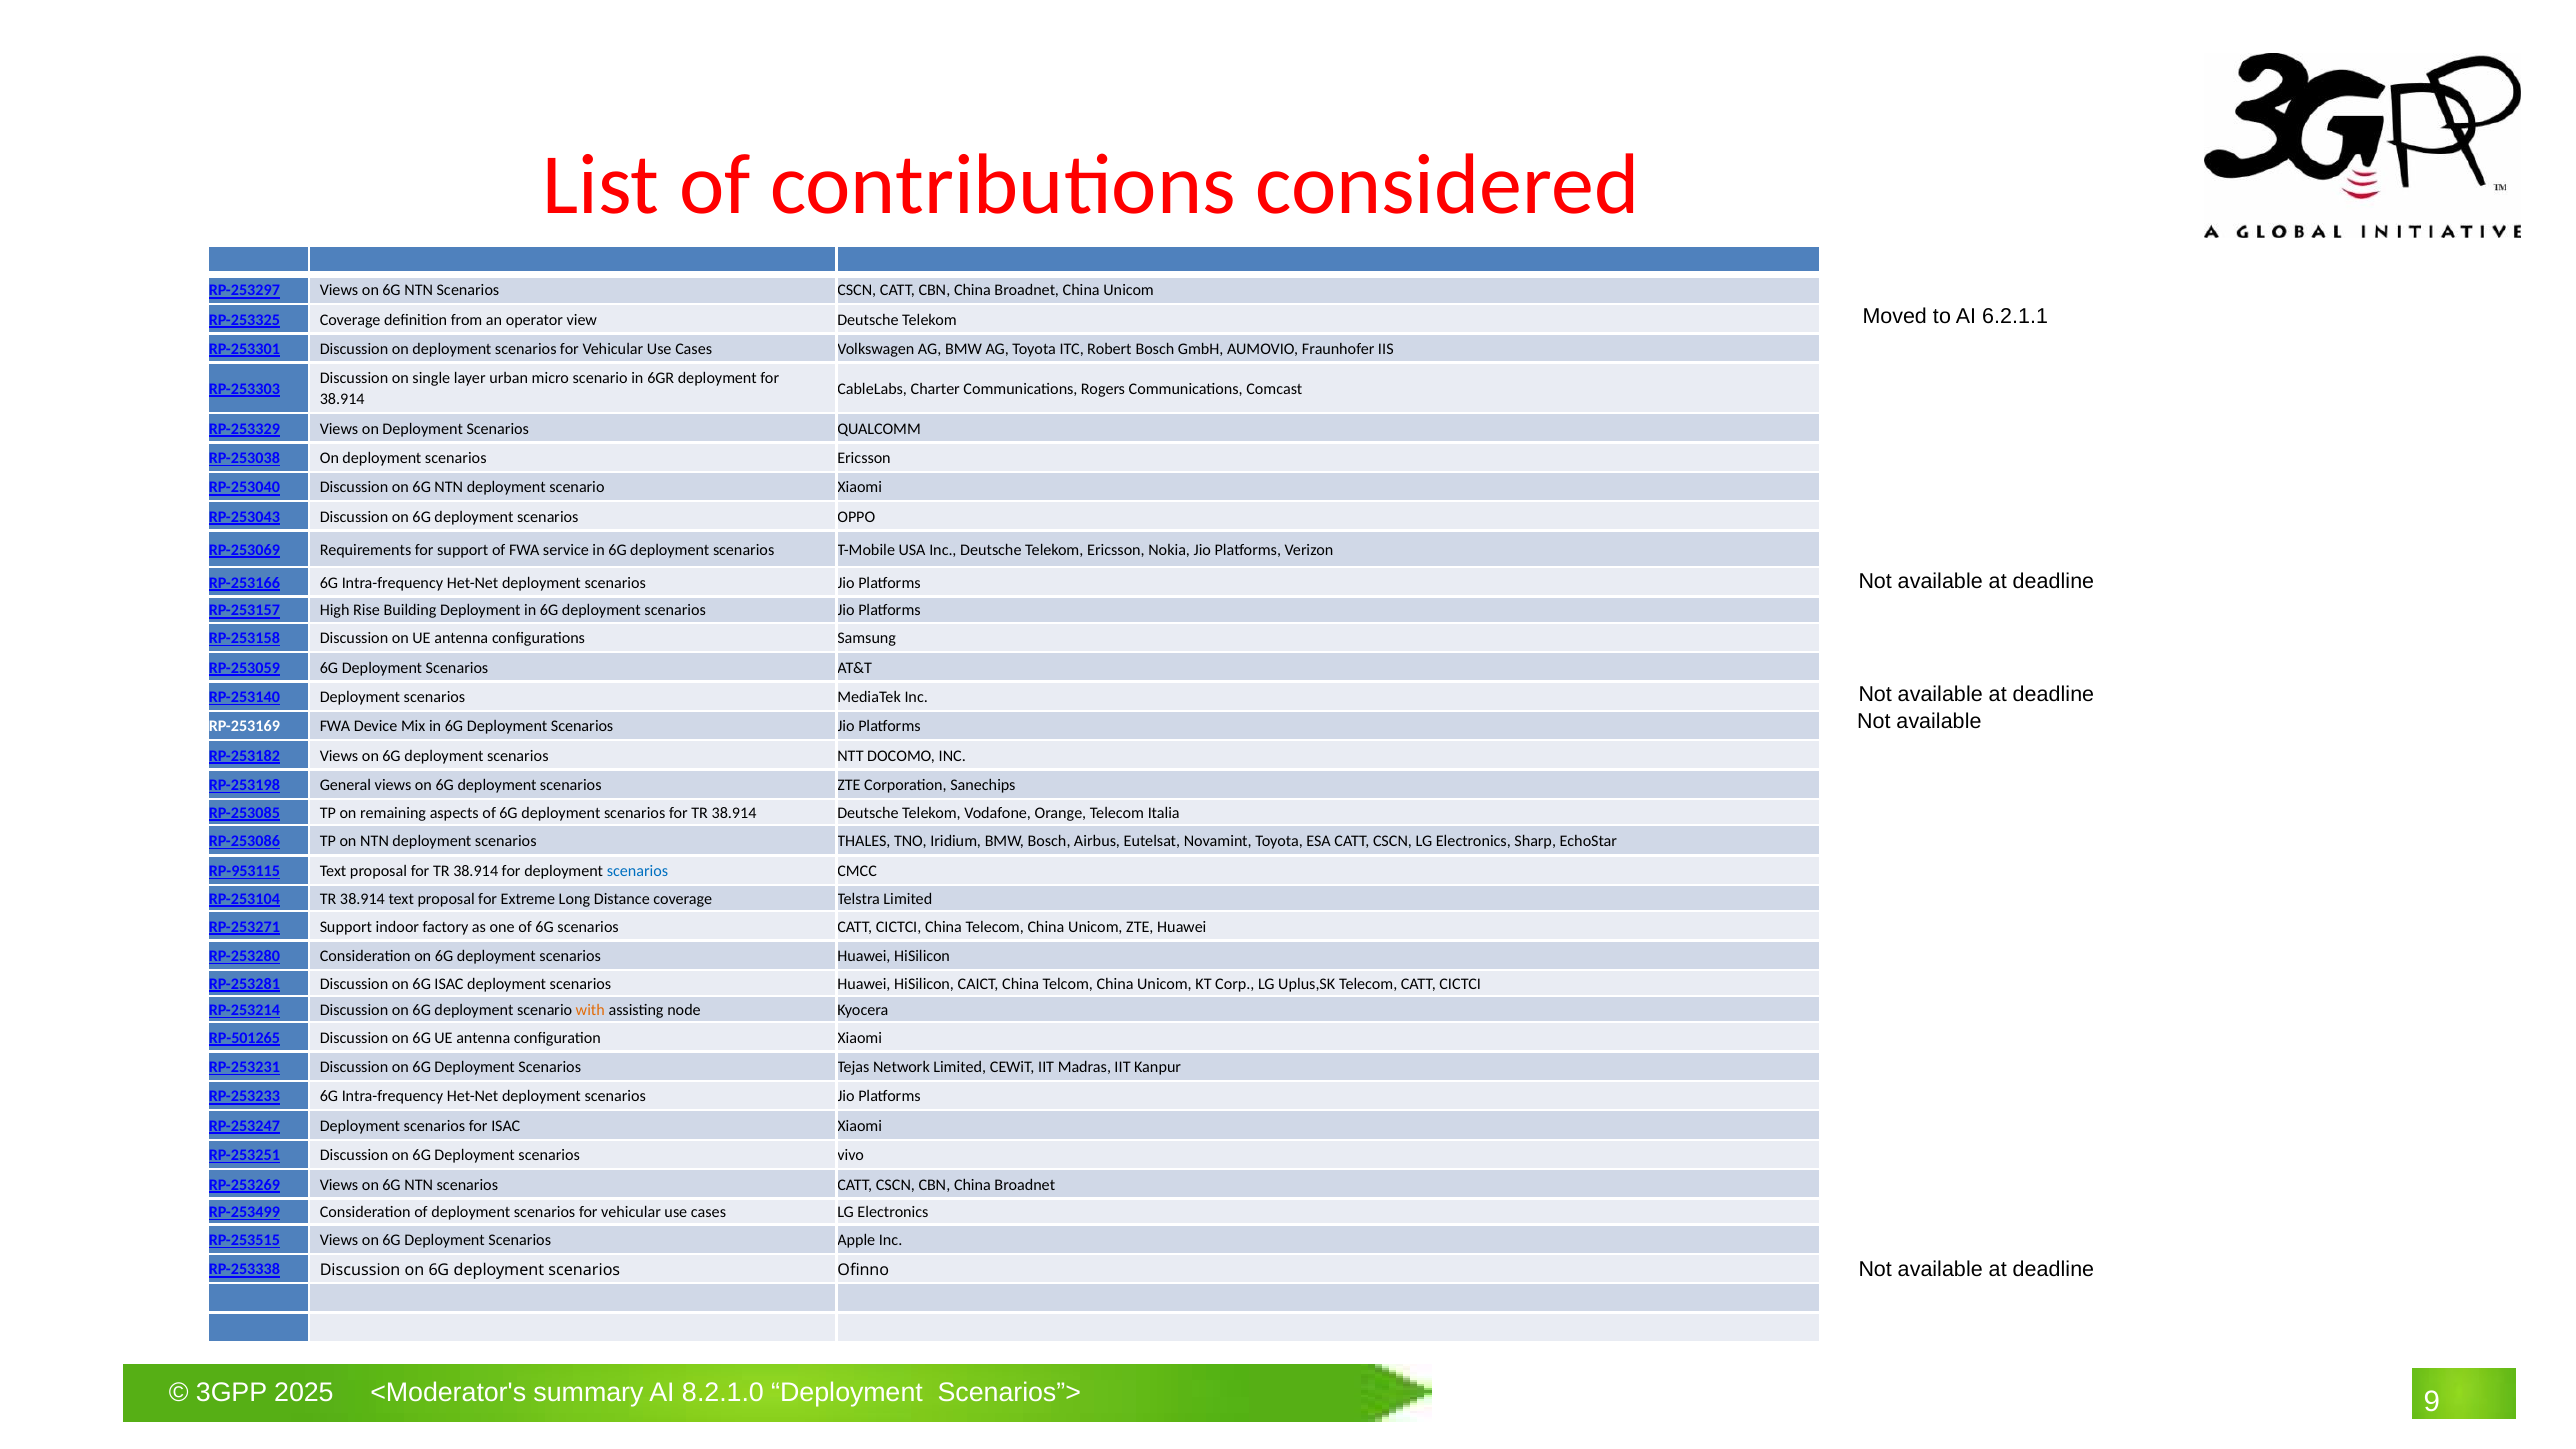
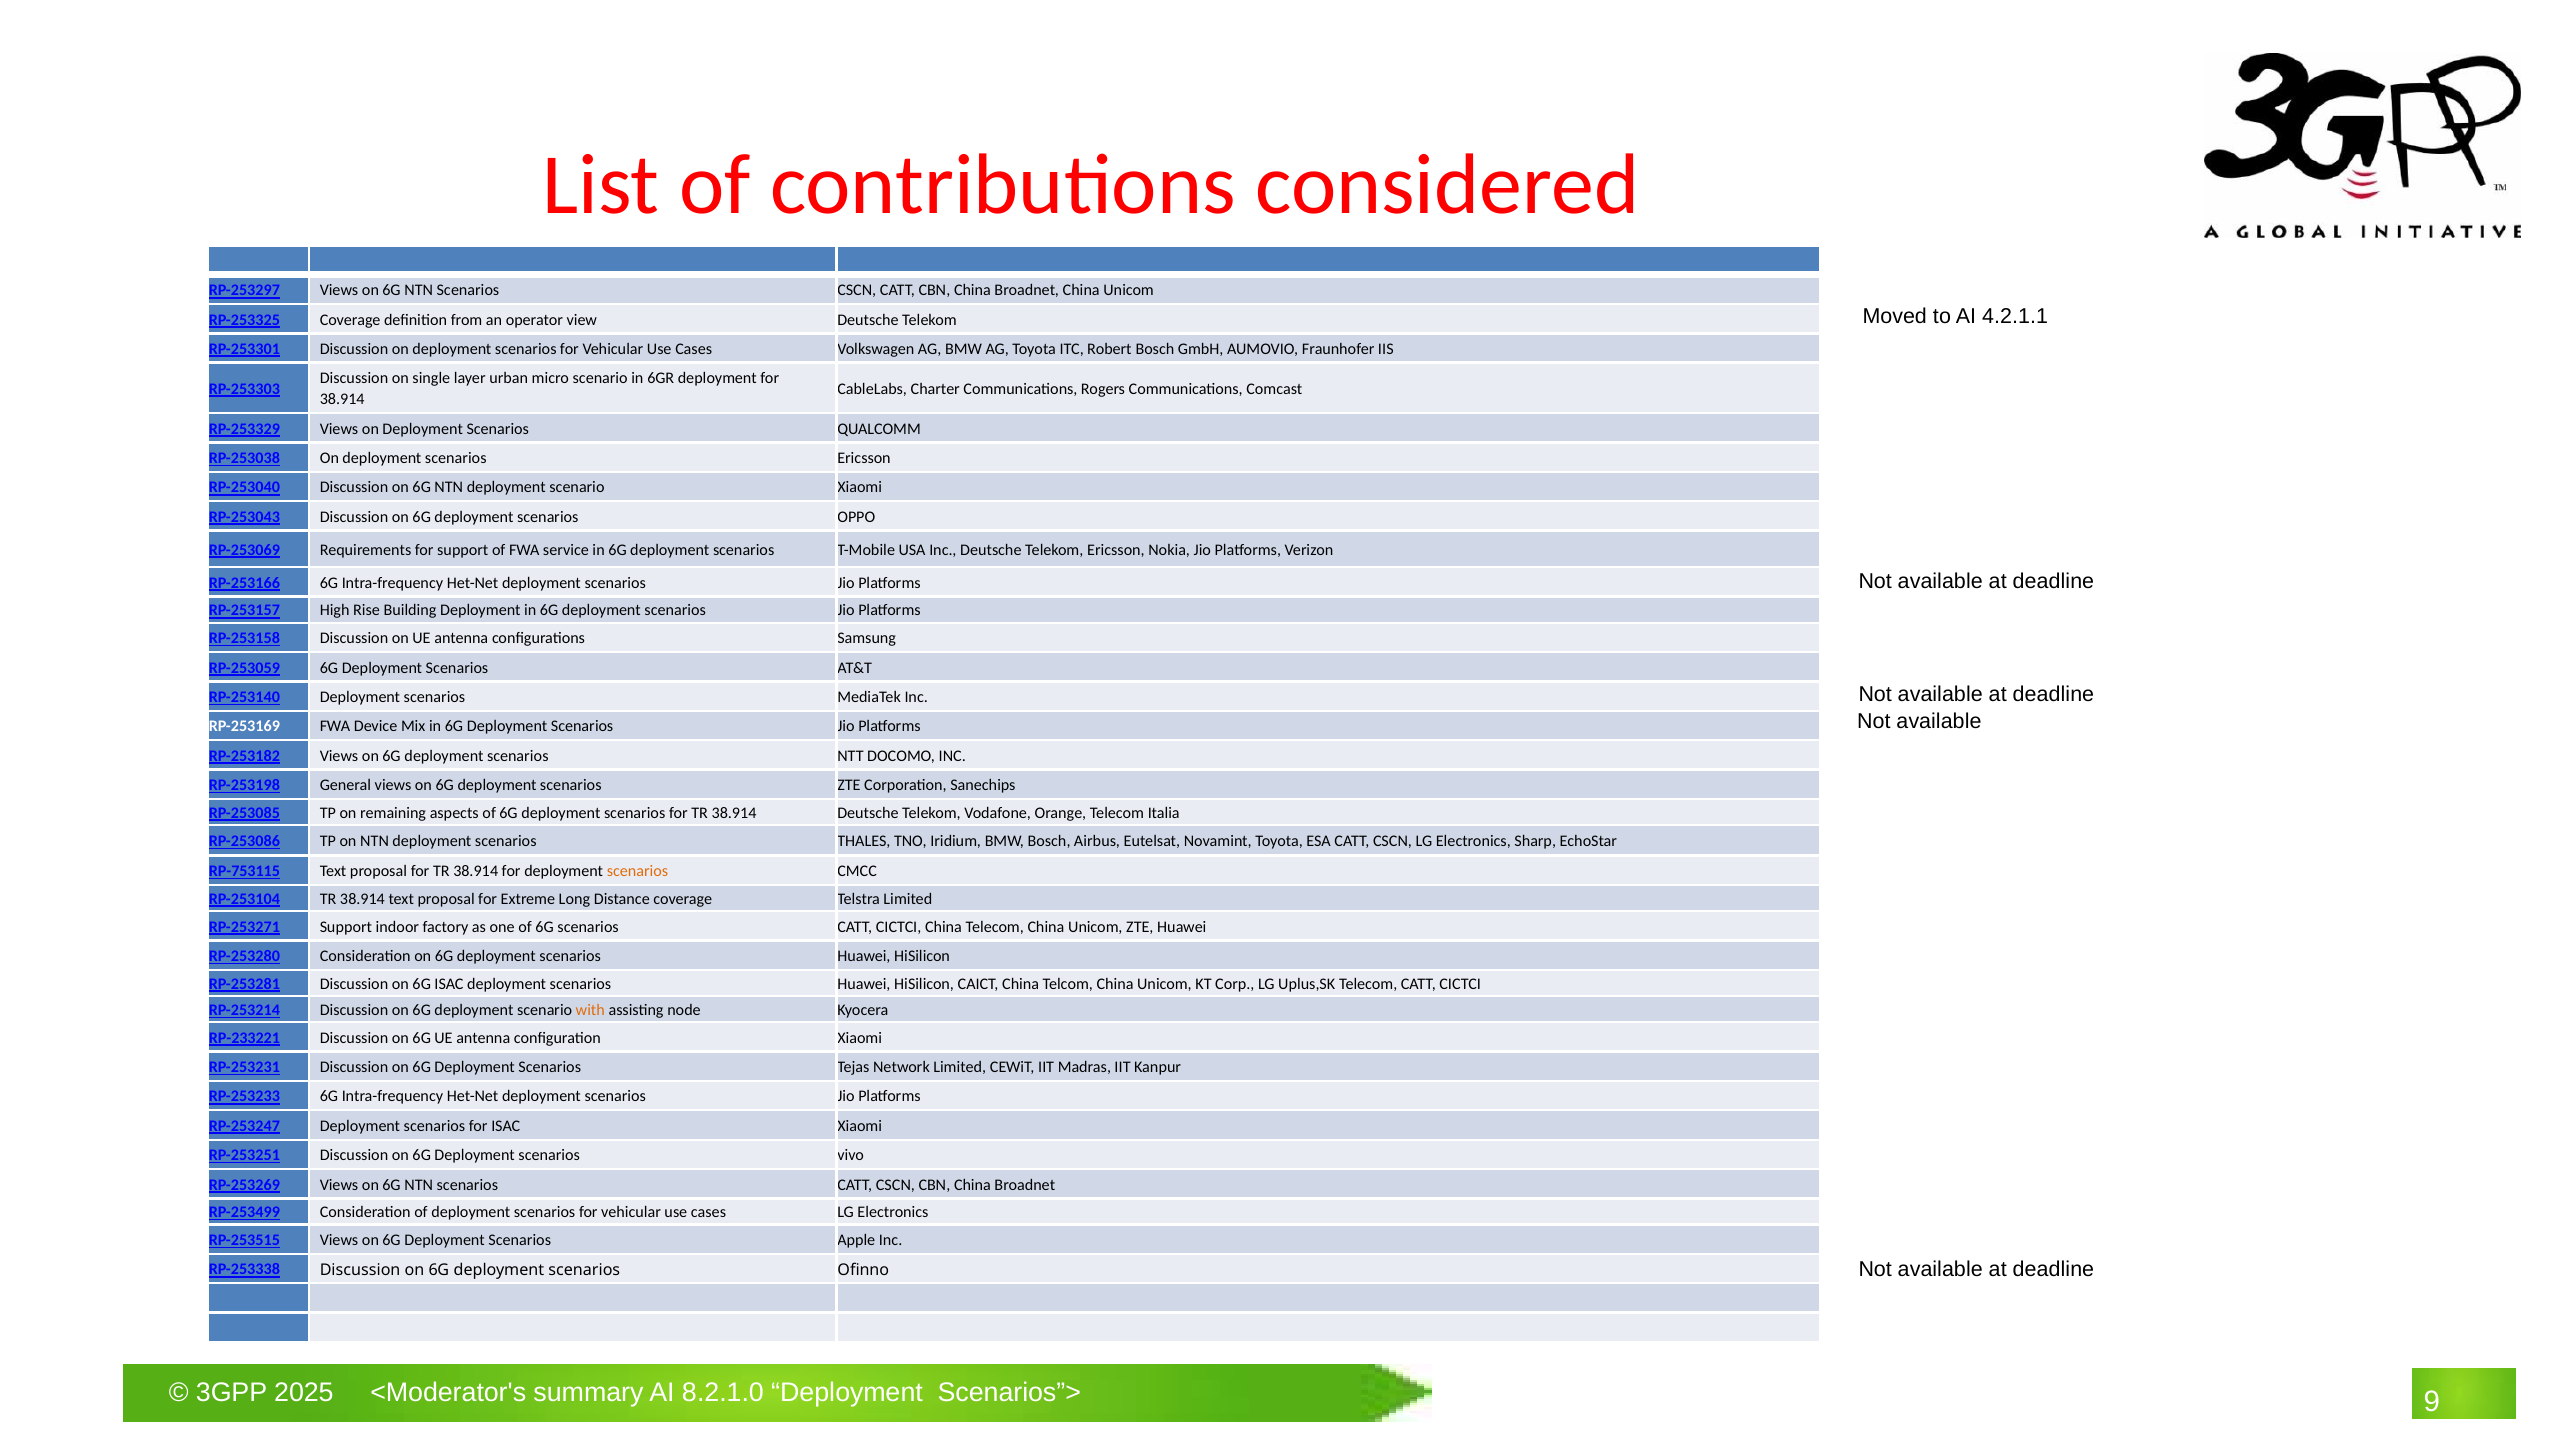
6.2.1.1: 6.2.1.1 -> 4.2.1.1
RP-953115: RP-953115 -> RP-753115
scenarios at (637, 871) colour: blue -> orange
RP-501265: RP-501265 -> RP-233221
